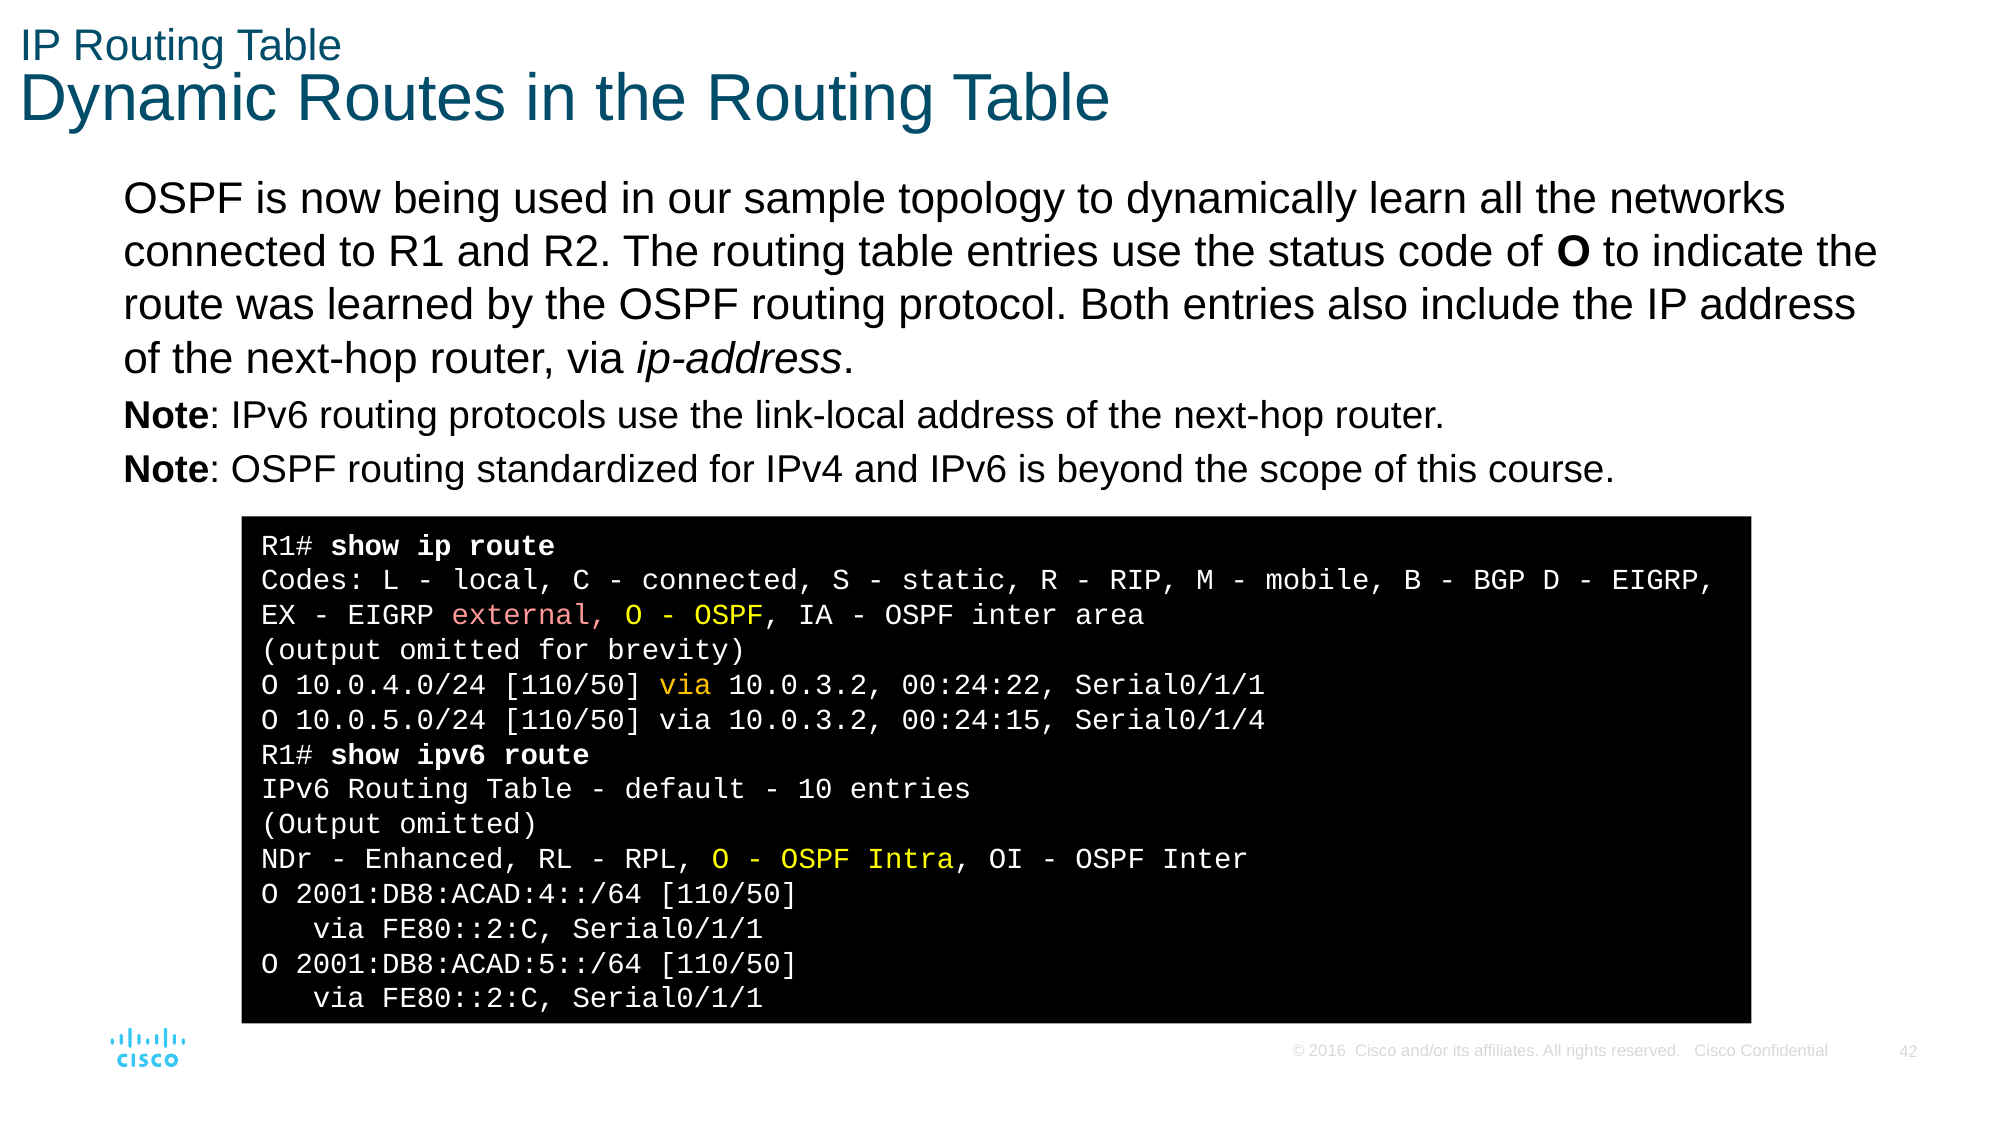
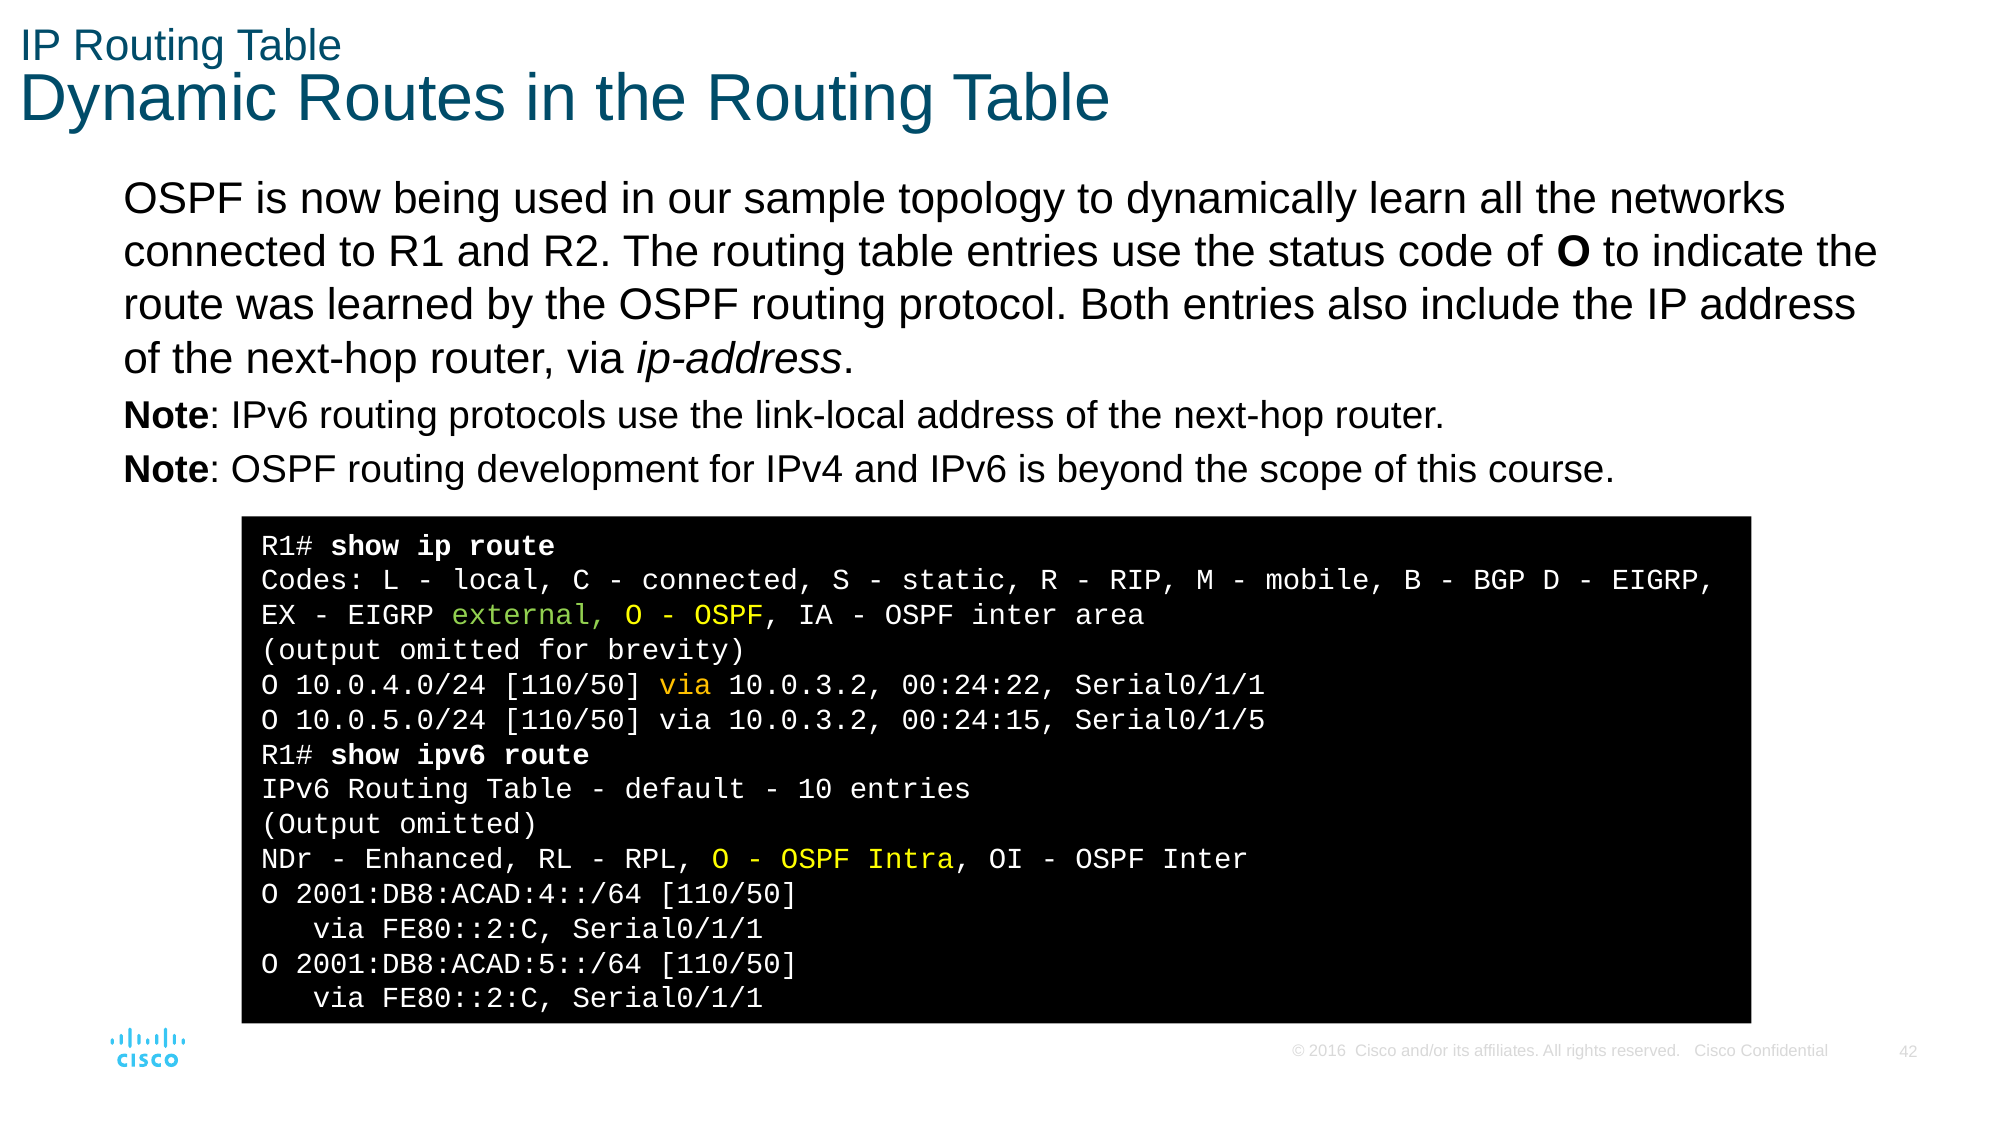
standardized: standardized -> development
external colour: pink -> light green
Serial0/1/4: Serial0/1/4 -> Serial0/1/5
